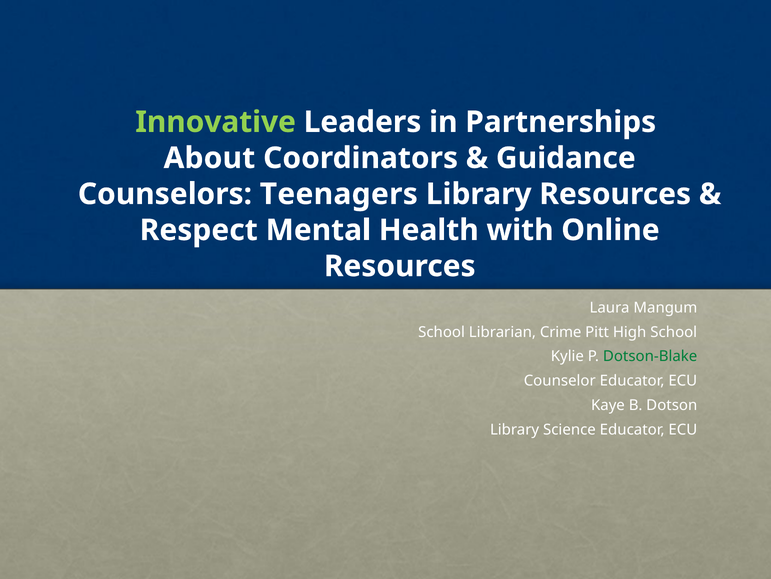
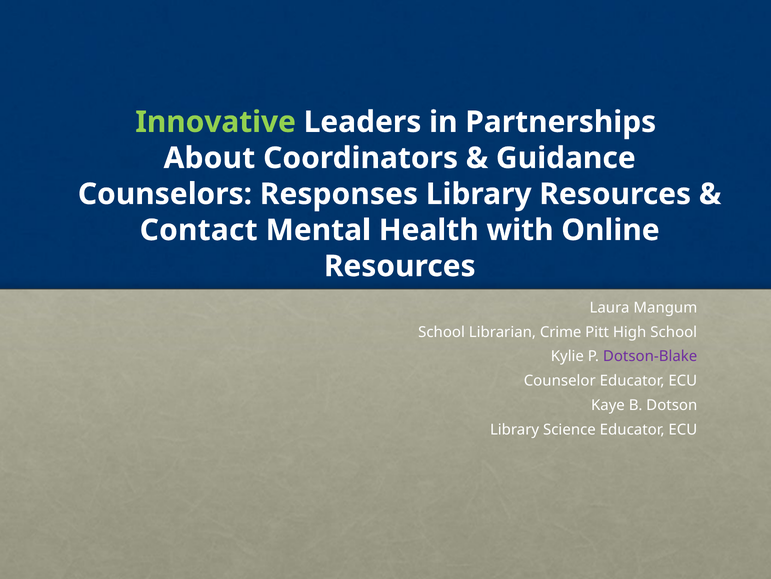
Teenagers: Teenagers -> Responses
Respect: Respect -> Contact
Dotson-Blake colour: green -> purple
